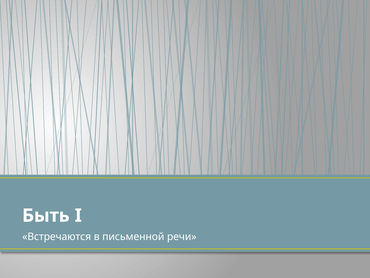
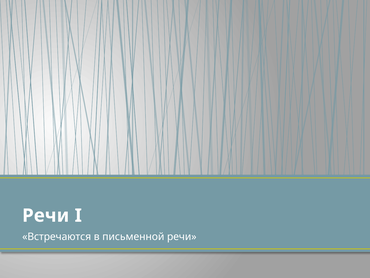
Быть at (46, 215): Быть -> Речи
